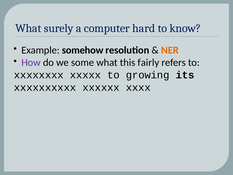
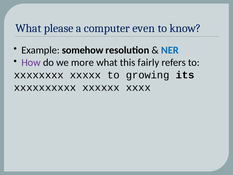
surely: surely -> please
hard: hard -> even
NER colour: orange -> blue
some: some -> more
